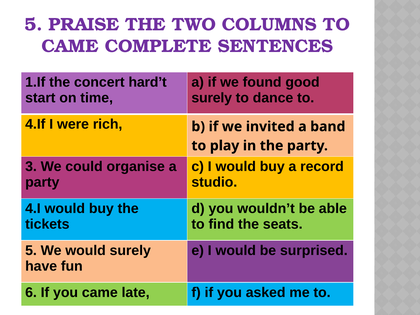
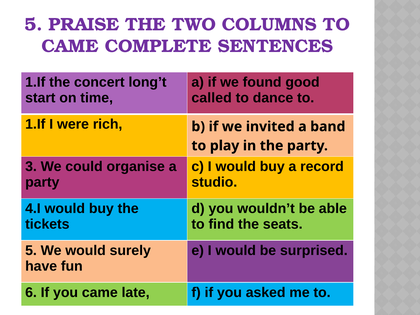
hard’t: hard’t -> long’t
surely at (212, 98): surely -> called
4.If at (35, 124): 4.If -> 1.If
